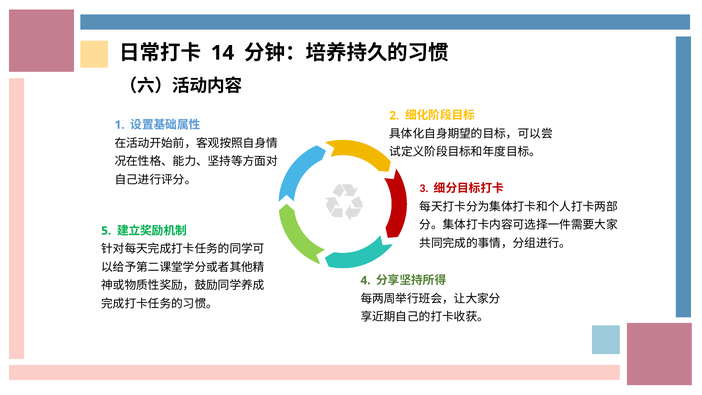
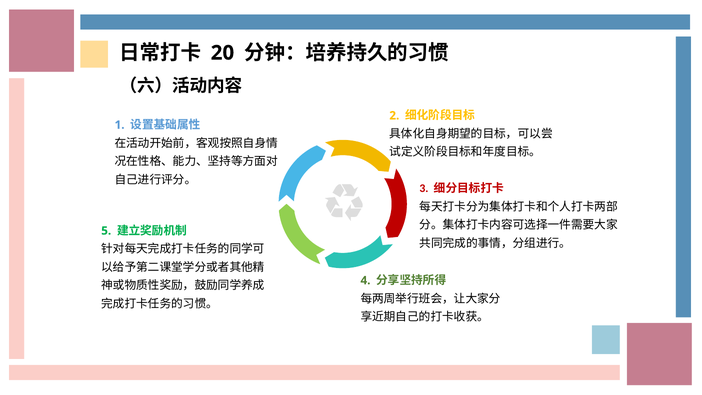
14: 14 -> 20
